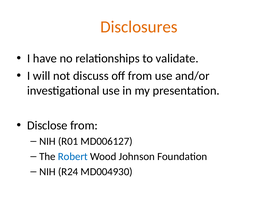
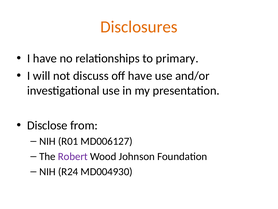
validate: validate -> primary
off from: from -> have
Robert colour: blue -> purple
